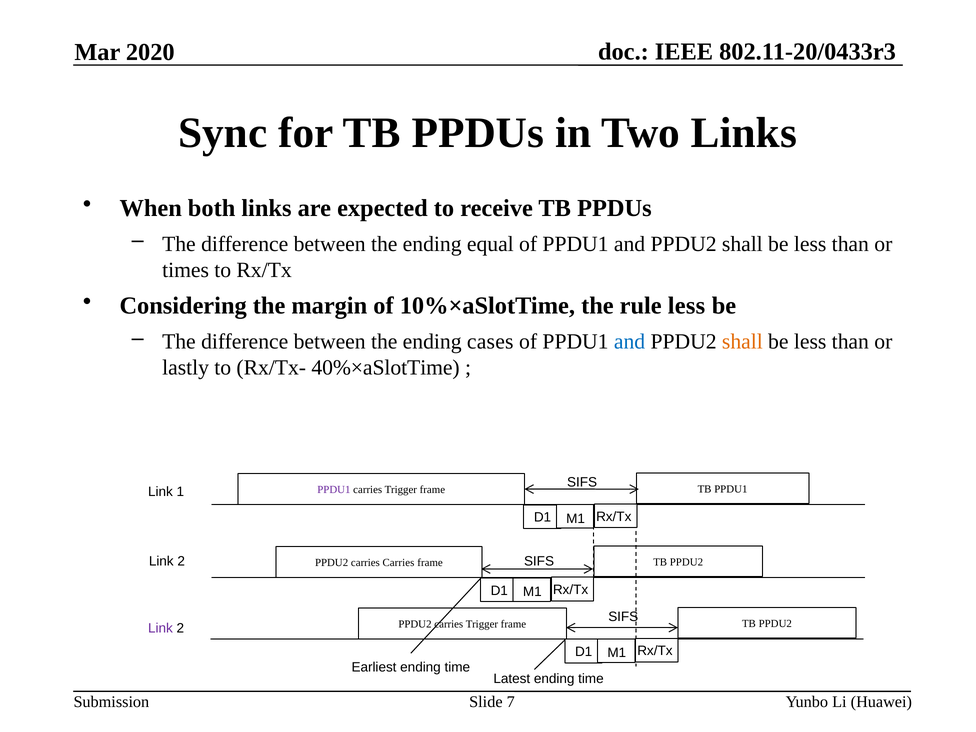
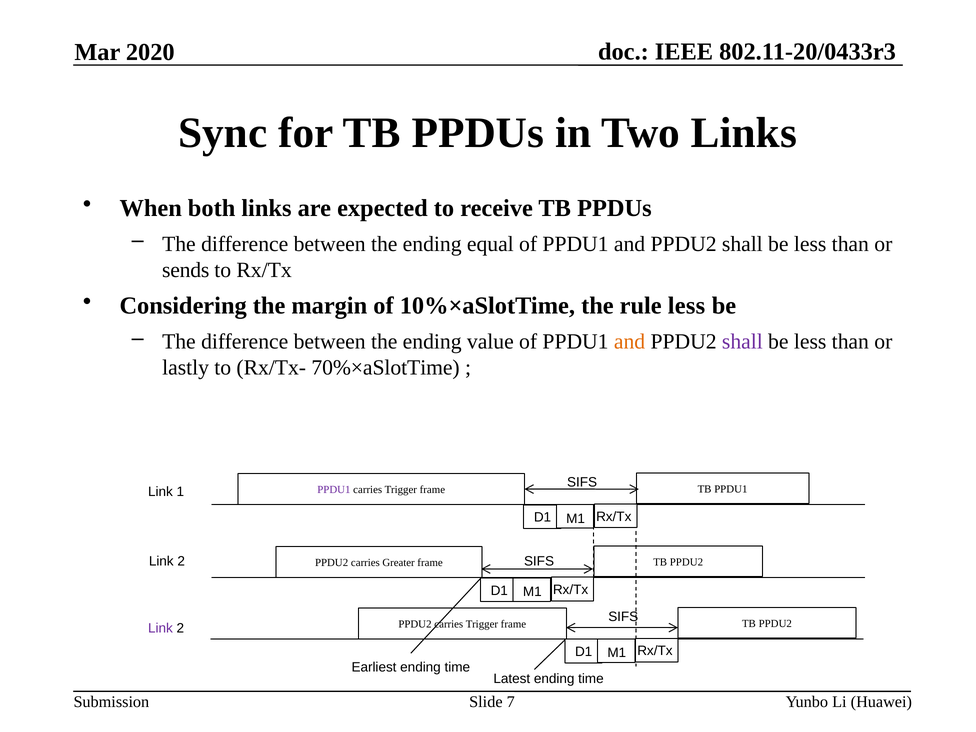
times: times -> sends
cases: cases -> value
and at (630, 342) colour: blue -> orange
shall at (742, 342) colour: orange -> purple
40%×aSlotTime: 40%×aSlotTime -> 70%×aSlotTime
carries Carries: Carries -> Greater
